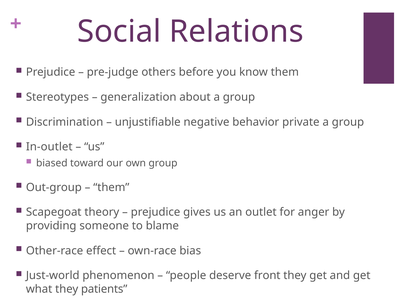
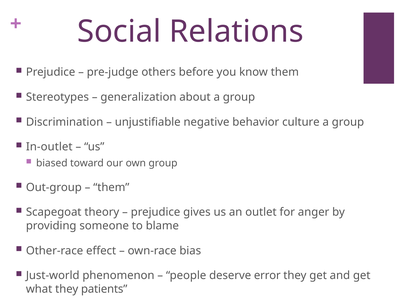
private: private -> culture
front: front -> error
